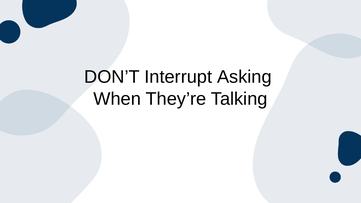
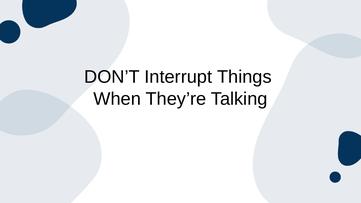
Asking: Asking -> Things
